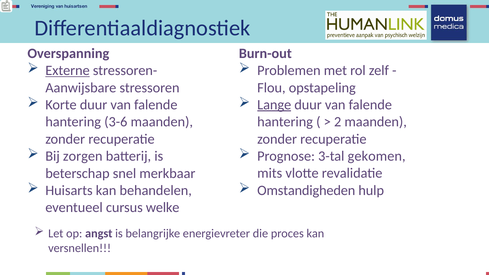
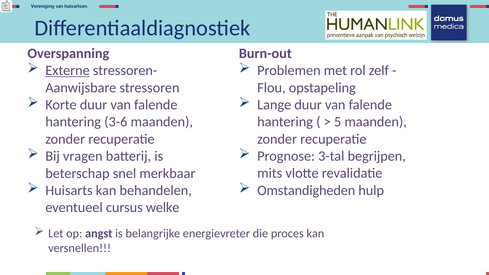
Lange underline: present -> none
2: 2 -> 5
zorgen: zorgen -> vragen
gekomen: gekomen -> begrijpen
